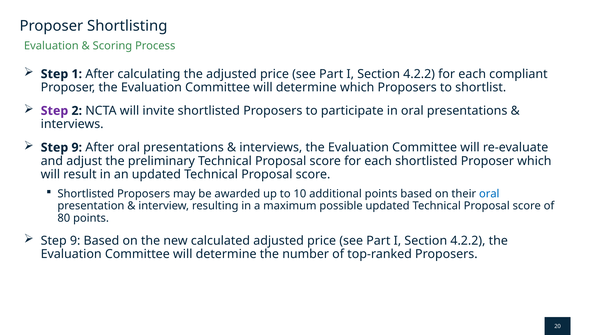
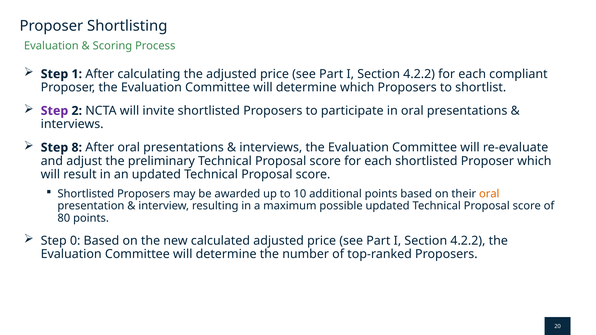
9 at (77, 148): 9 -> 8
oral at (489, 194) colour: blue -> orange
9 at (75, 241): 9 -> 0
